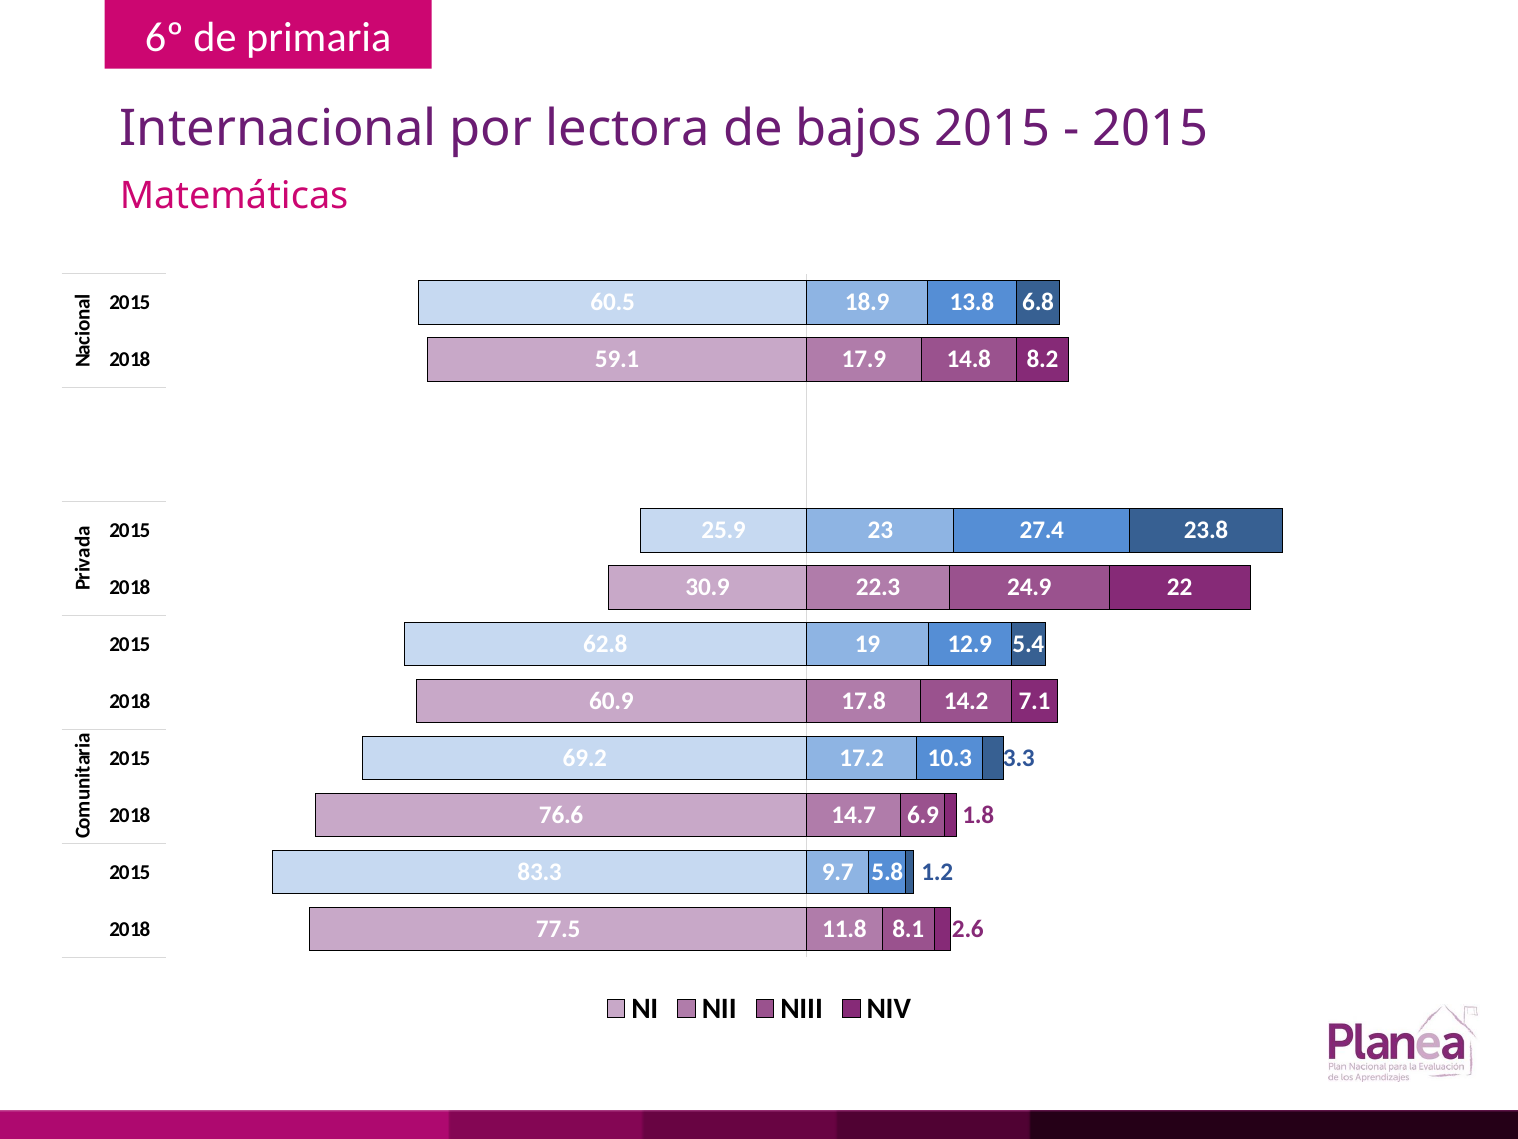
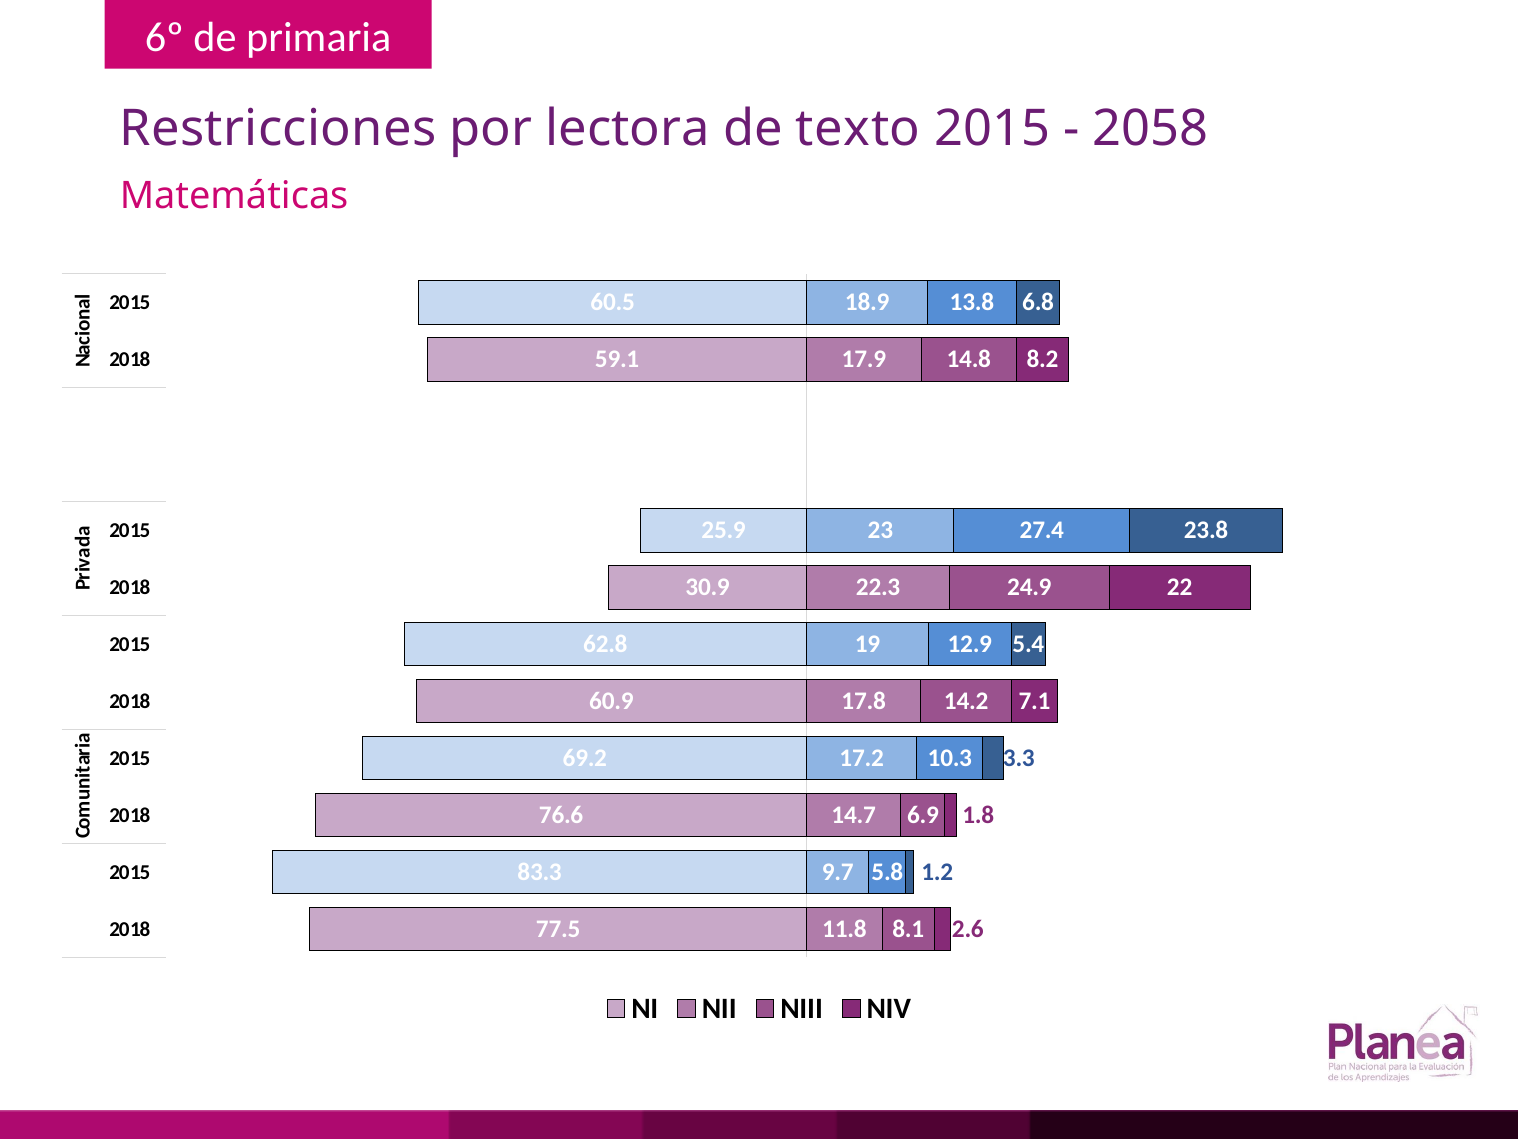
Internacional: Internacional -> Restricciones
bajos: bajos -> texto
2015 at (1150, 129): 2015 -> 2058
